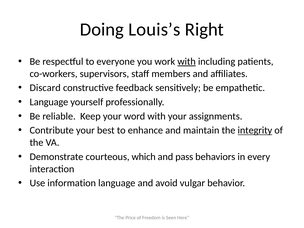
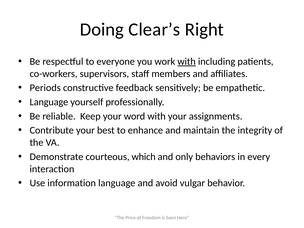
Louis’s: Louis’s -> Clear’s
Discard: Discard -> Periods
integrity underline: present -> none
pass: pass -> only
